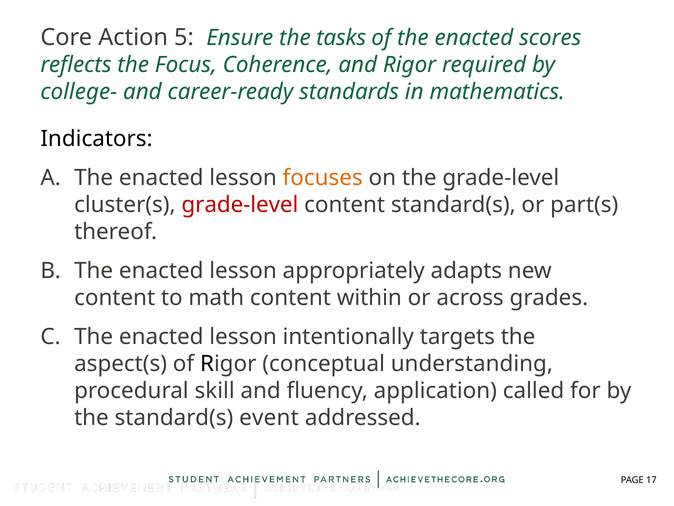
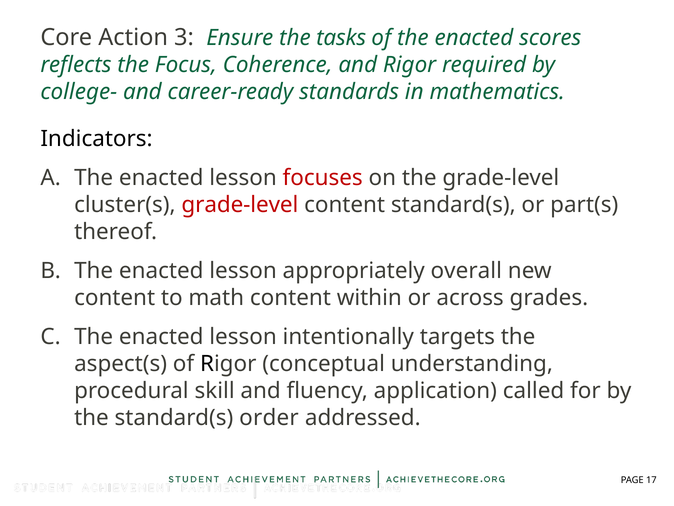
5: 5 -> 3
focuses colour: orange -> red
adapts: adapts -> overall
event: event -> order
